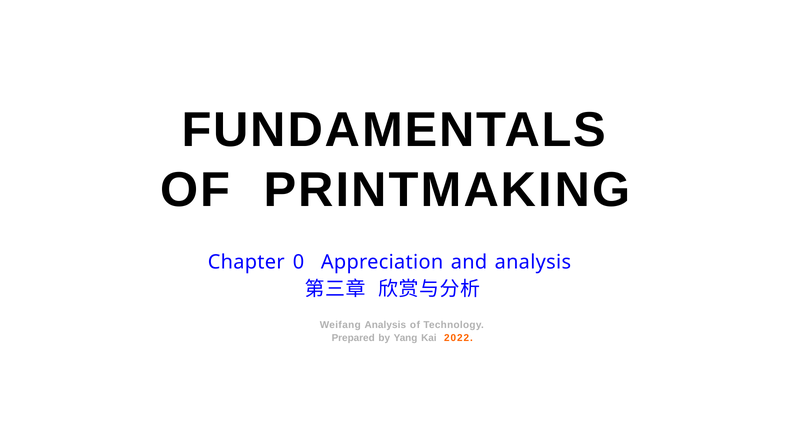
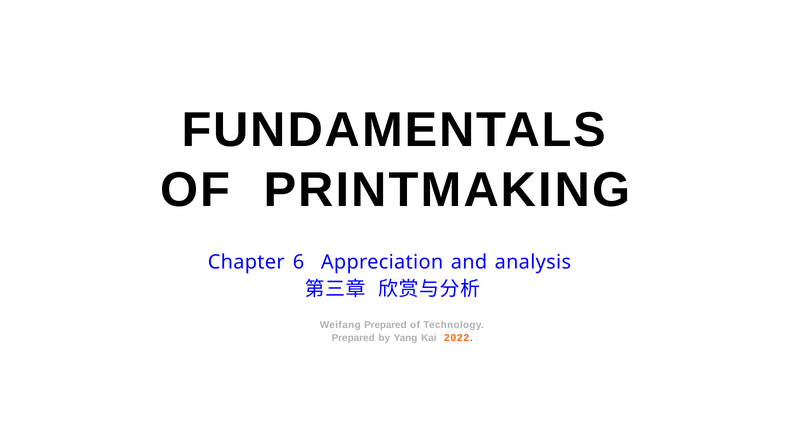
0: 0 -> 6
Weifang Analysis: Analysis -> Prepared
